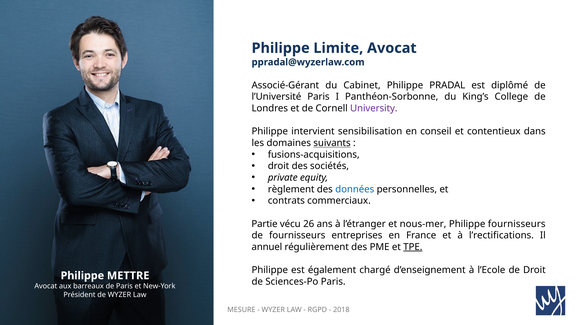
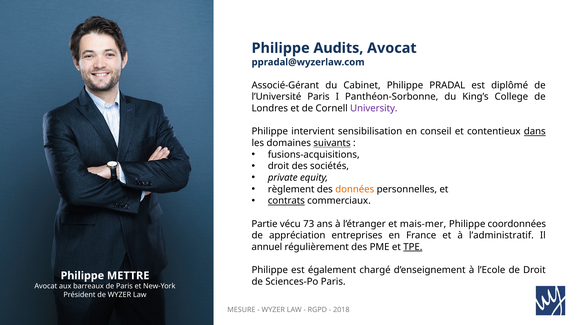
Limite: Limite -> Audits
dans underline: none -> present
données colour: blue -> orange
contrats underline: none -> present
26: 26 -> 73
nous-mer: nous-mer -> mais-mer
Philippe fournisseurs: fournisseurs -> coordonnées
de fournisseurs: fournisseurs -> appréciation
l’rectifications: l’rectifications -> l’administratif
